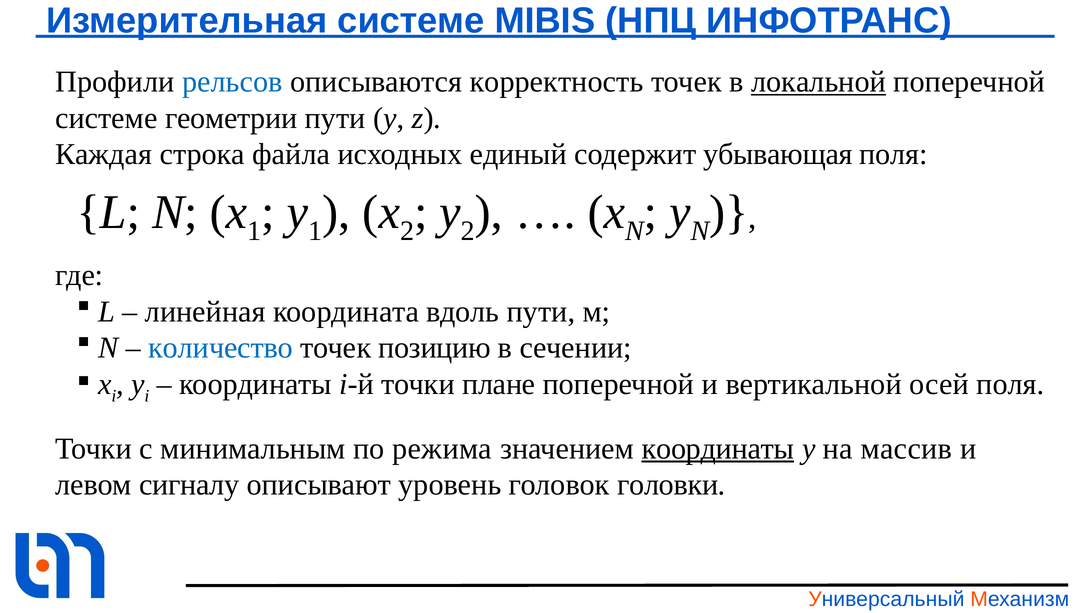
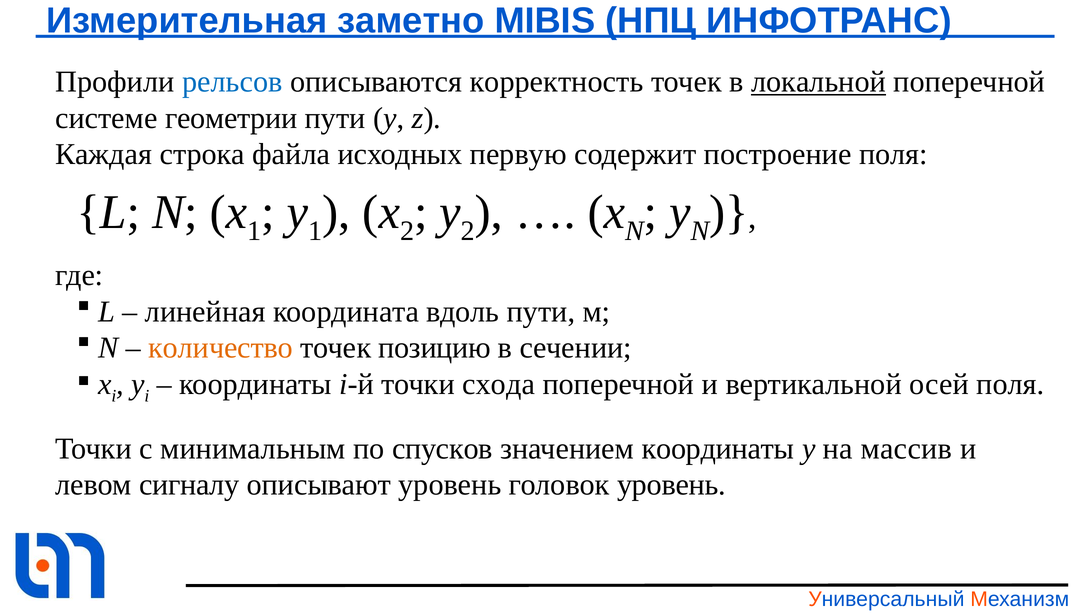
Измерительная системе: системе -> заметно
единый: единый -> первую
убывающая: убывающая -> построение
количество colour: blue -> orange
плане: плане -> схода
режима: режима -> спусков
координаты at (718, 448) underline: present -> none
головок головки: головки -> уровень
